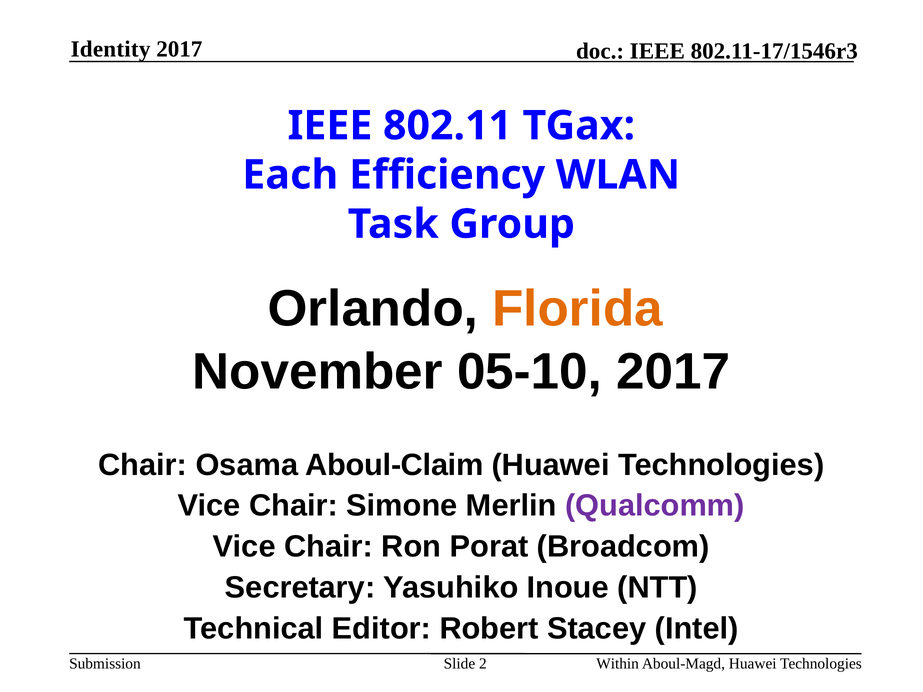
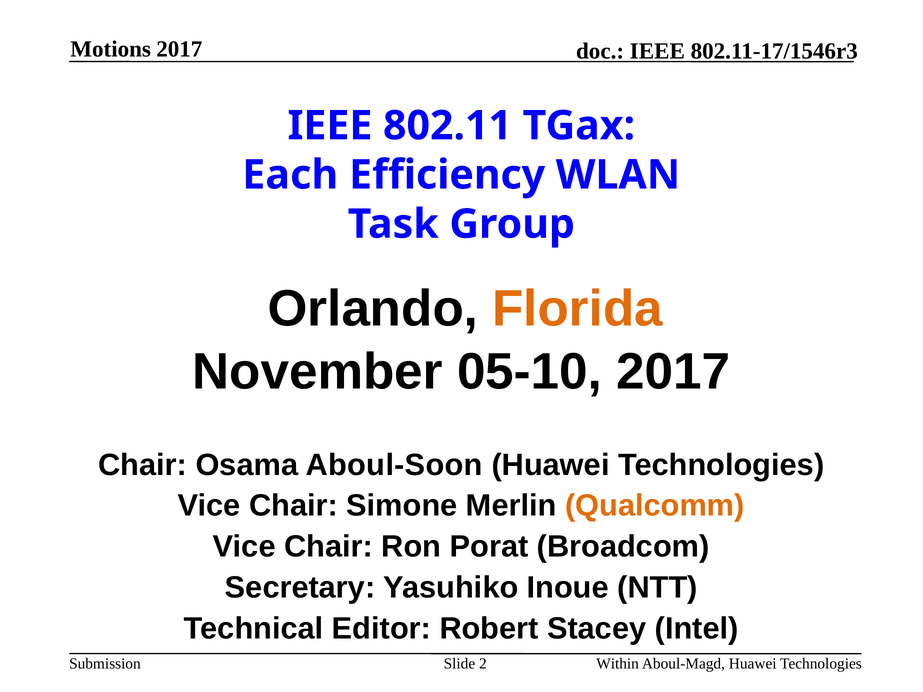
Identity: Identity -> Motions
Aboul-Claim: Aboul-Claim -> Aboul-Soon
Qualcomm colour: purple -> orange
